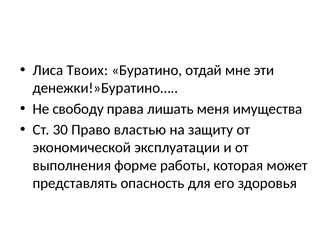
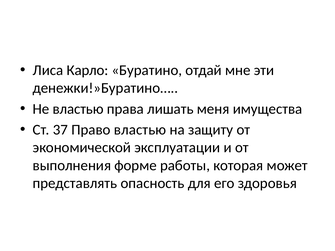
Твоих: Твоих -> Карло
Не свободу: свободу -> властью
30: 30 -> 37
